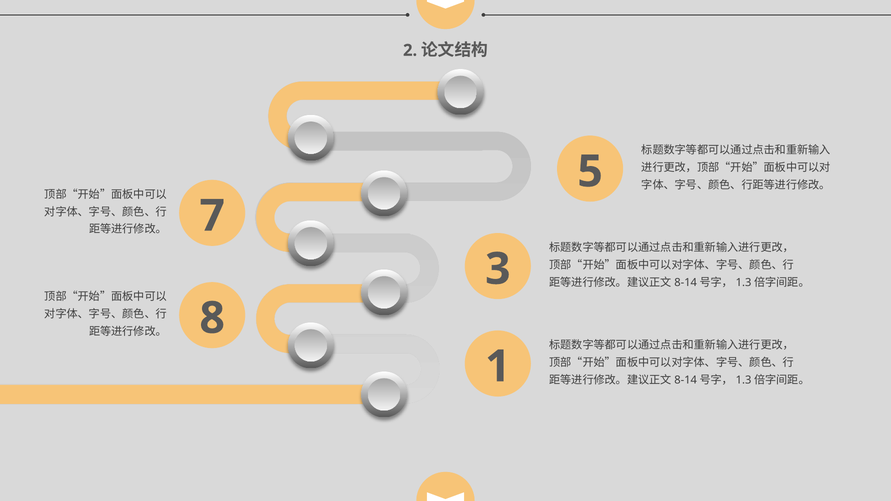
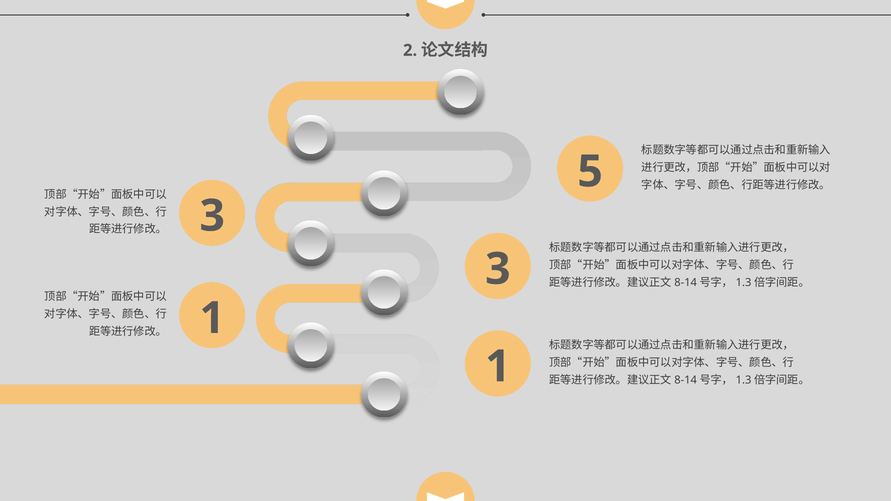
7 at (212, 216): 7 -> 3
8 at (212, 318): 8 -> 1
